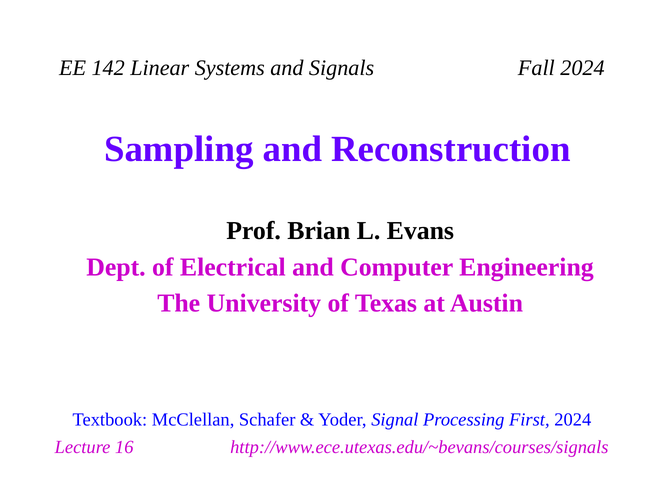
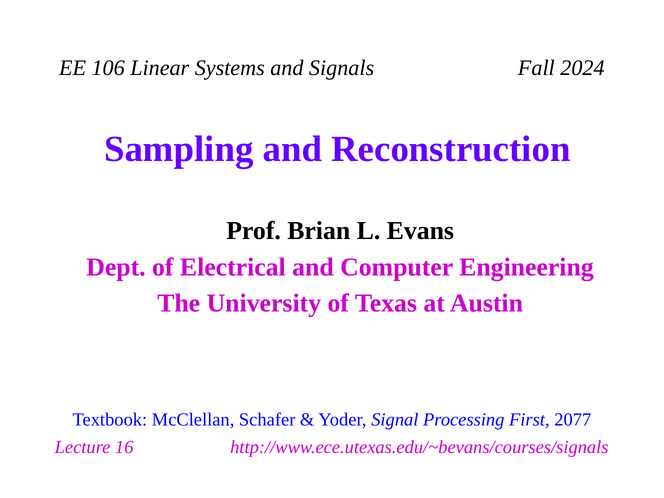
142: 142 -> 106
First 2024: 2024 -> 2077
